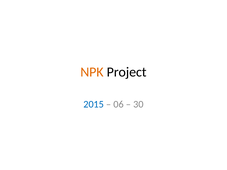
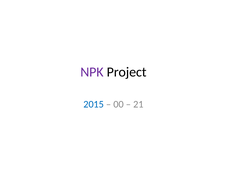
NPK colour: orange -> purple
06: 06 -> 00
30: 30 -> 21
